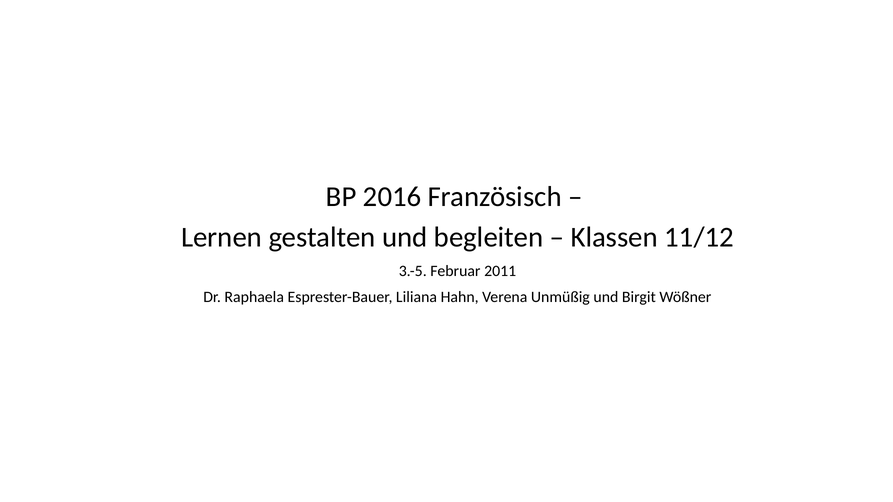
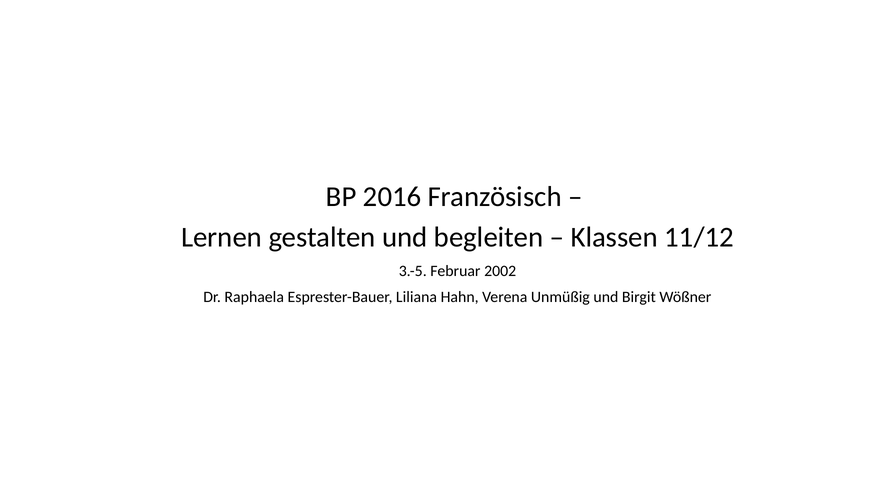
2011: 2011 -> 2002
